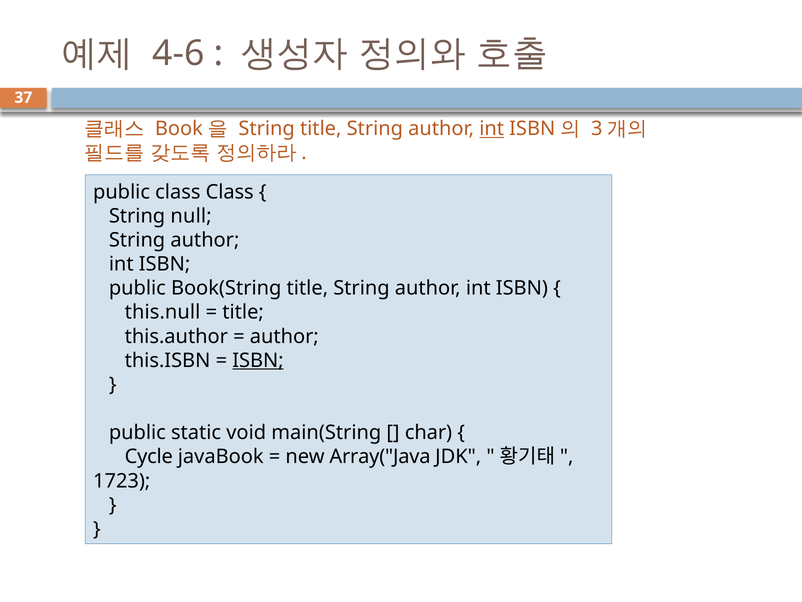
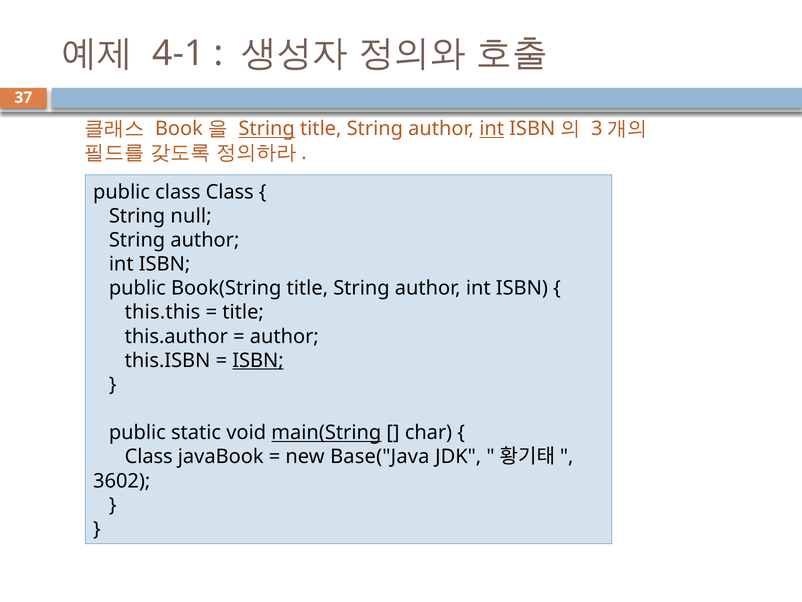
4-6: 4-6 -> 4-1
String at (267, 129) underline: none -> present
this.null: this.null -> this.this
main(String underline: none -> present
Cycle at (149, 456): Cycle -> Class
Array("Java: Array("Java -> Base("Java
1723: 1723 -> 3602
